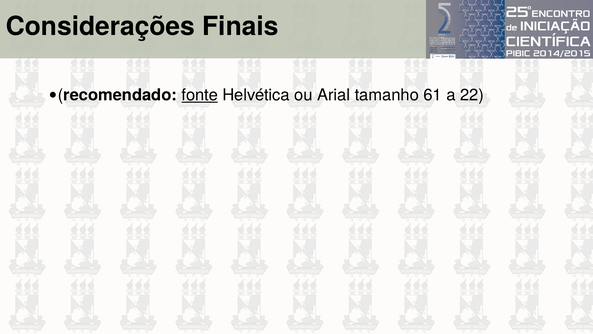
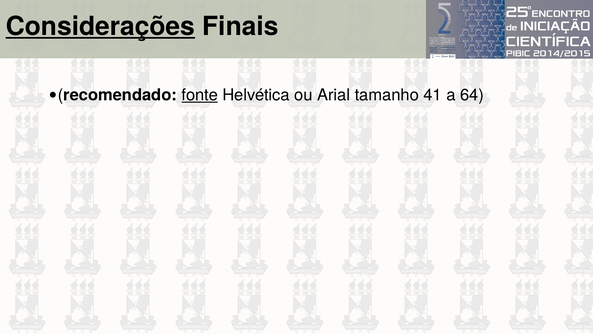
Considerações underline: none -> present
61: 61 -> 41
22: 22 -> 64
